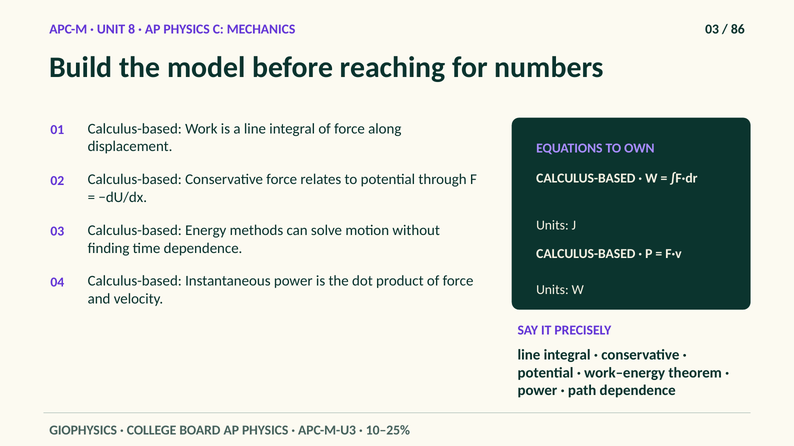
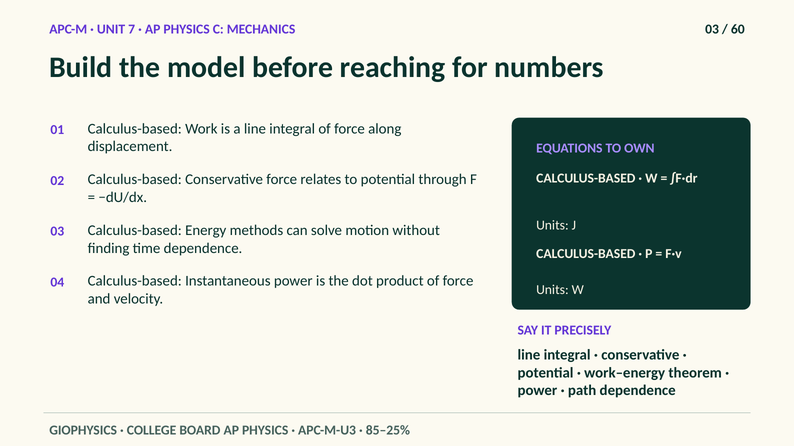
8: 8 -> 7
86: 86 -> 60
10–25%: 10–25% -> 85–25%
